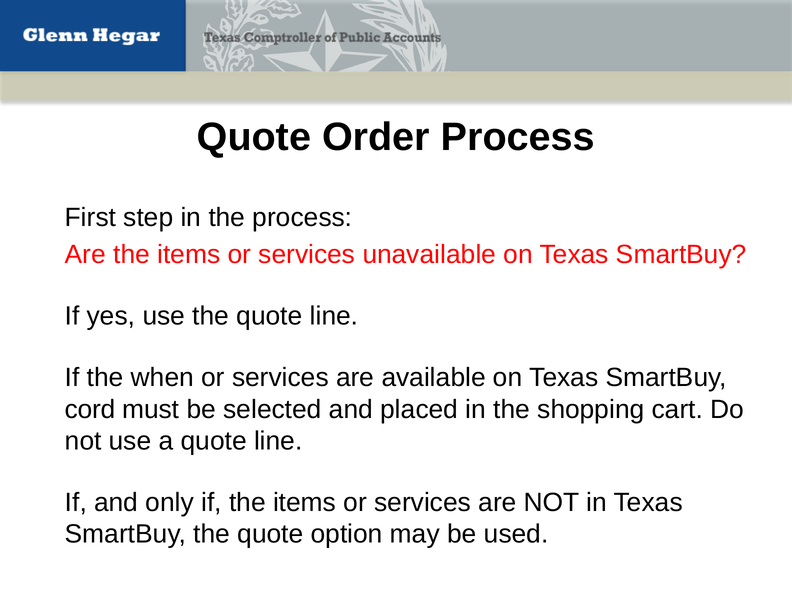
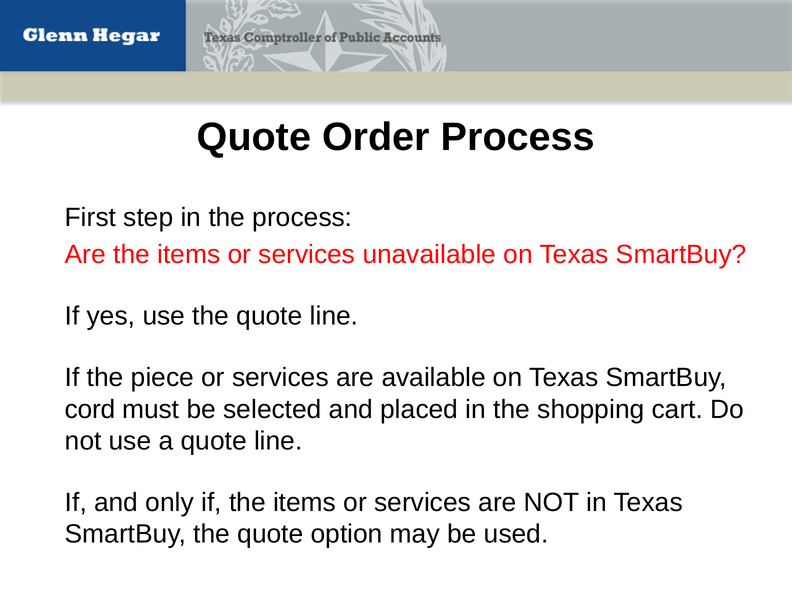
when: when -> piece
